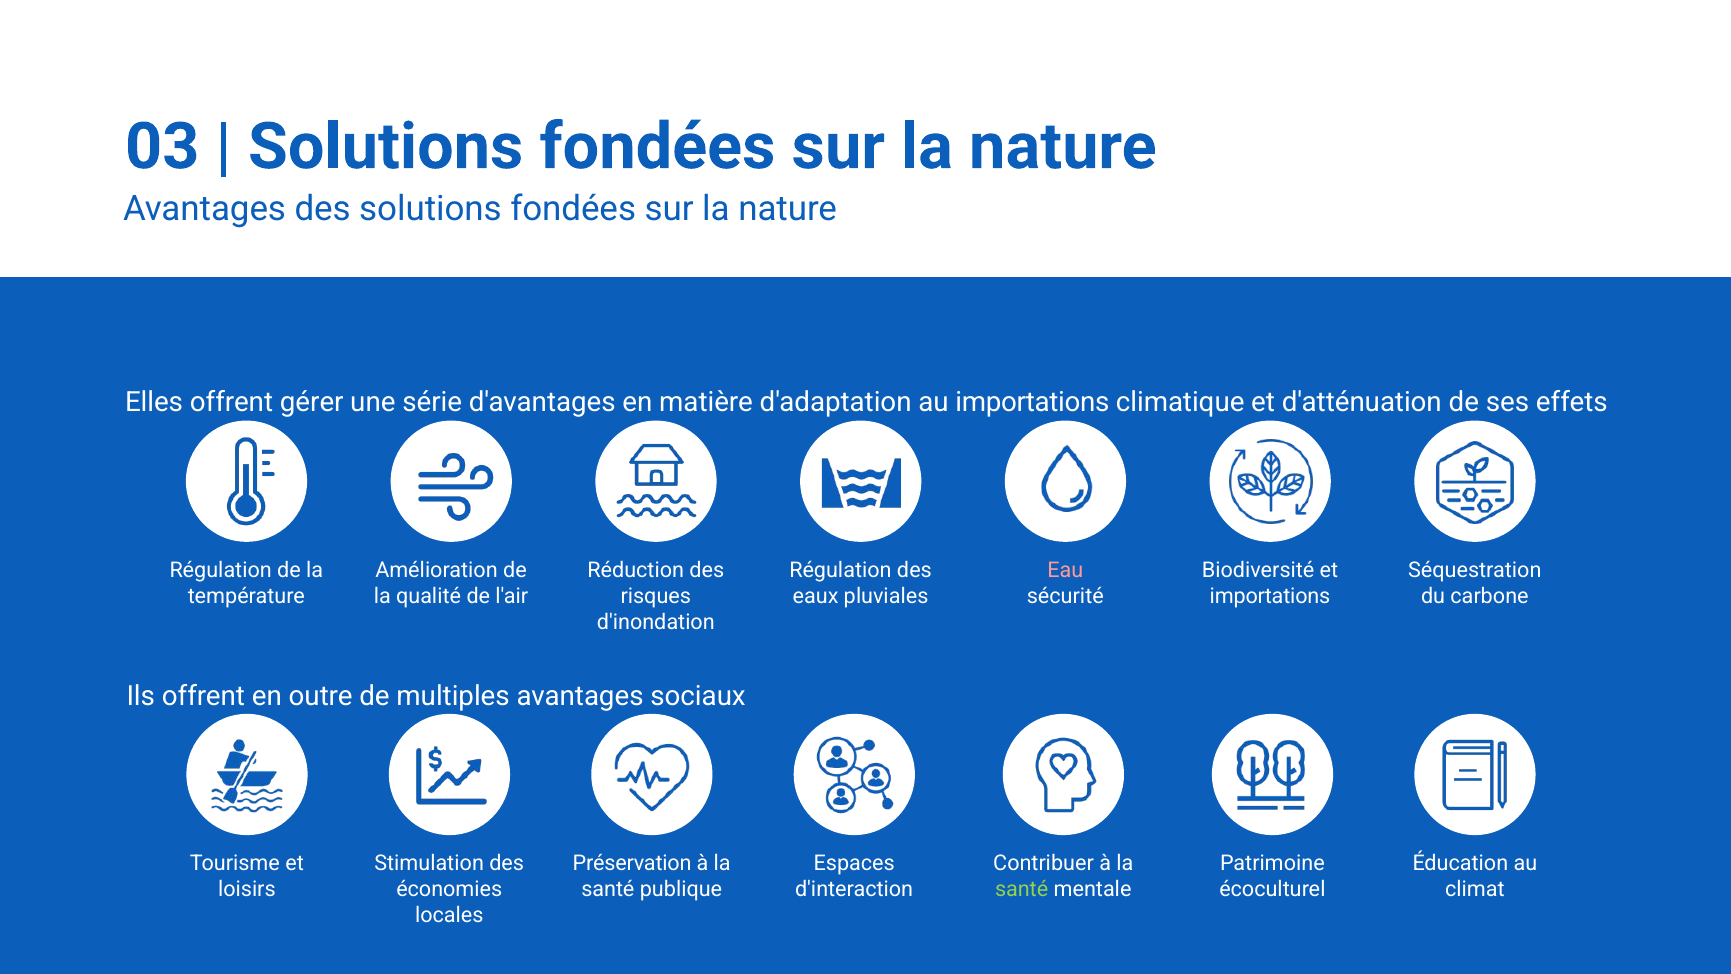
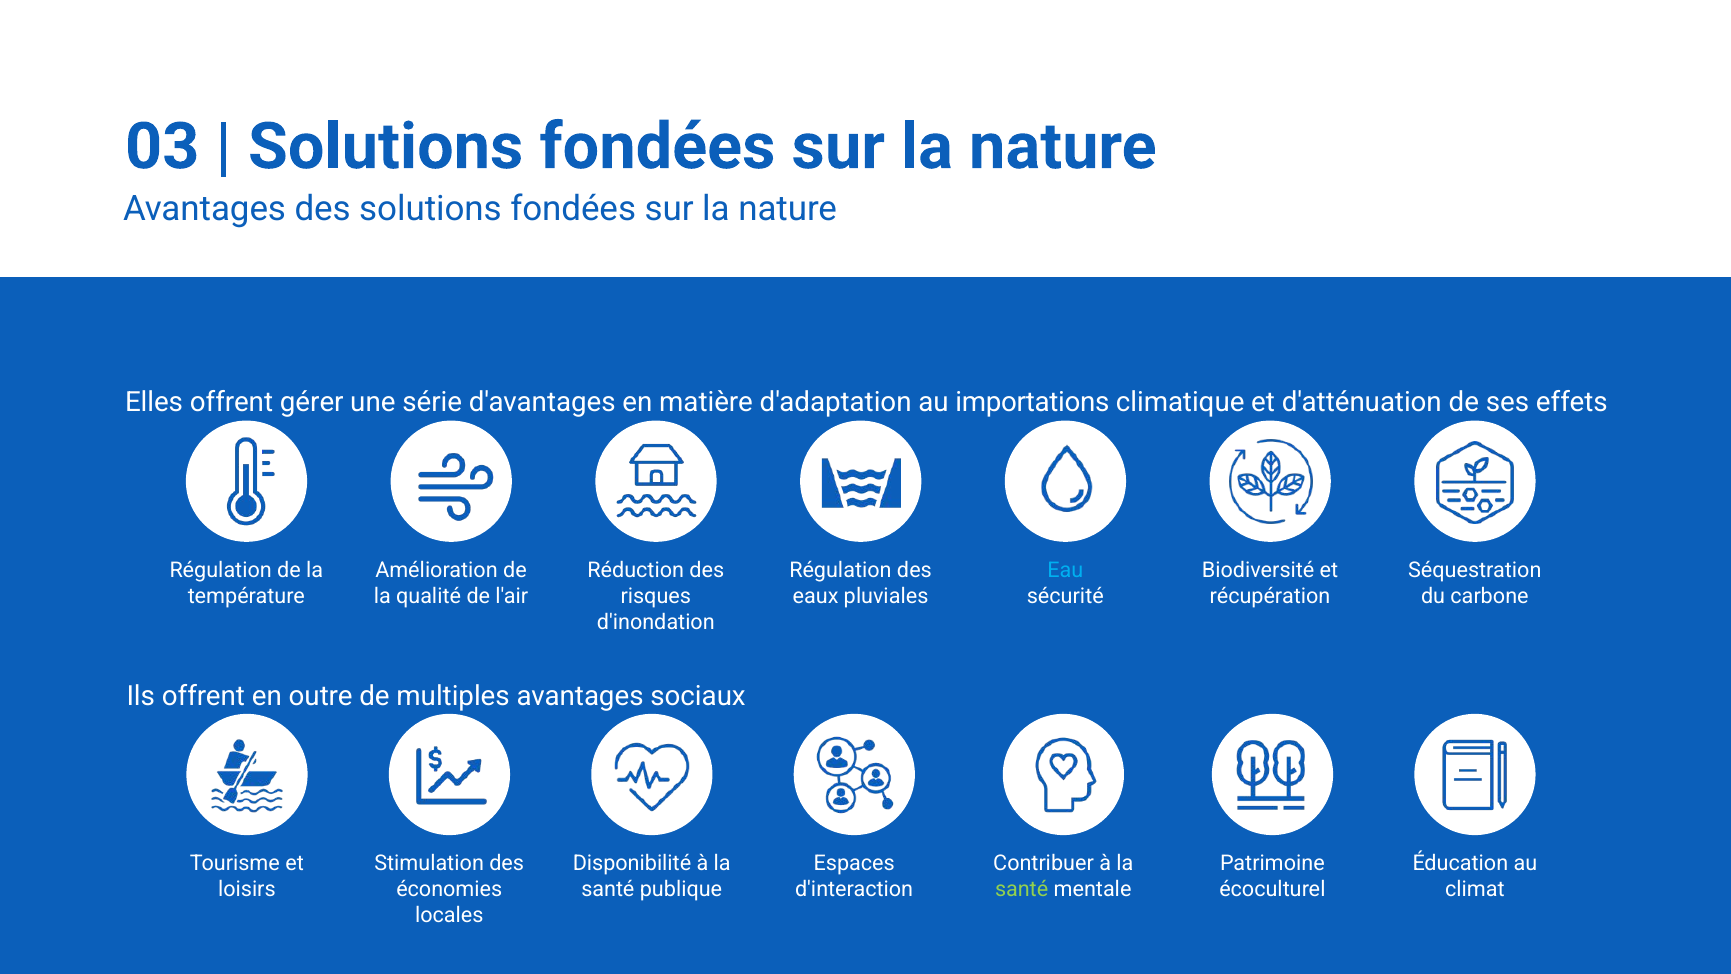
Eau colour: pink -> light blue
importations at (1270, 596): importations -> récupération
Préservation: Préservation -> Disponibilité
